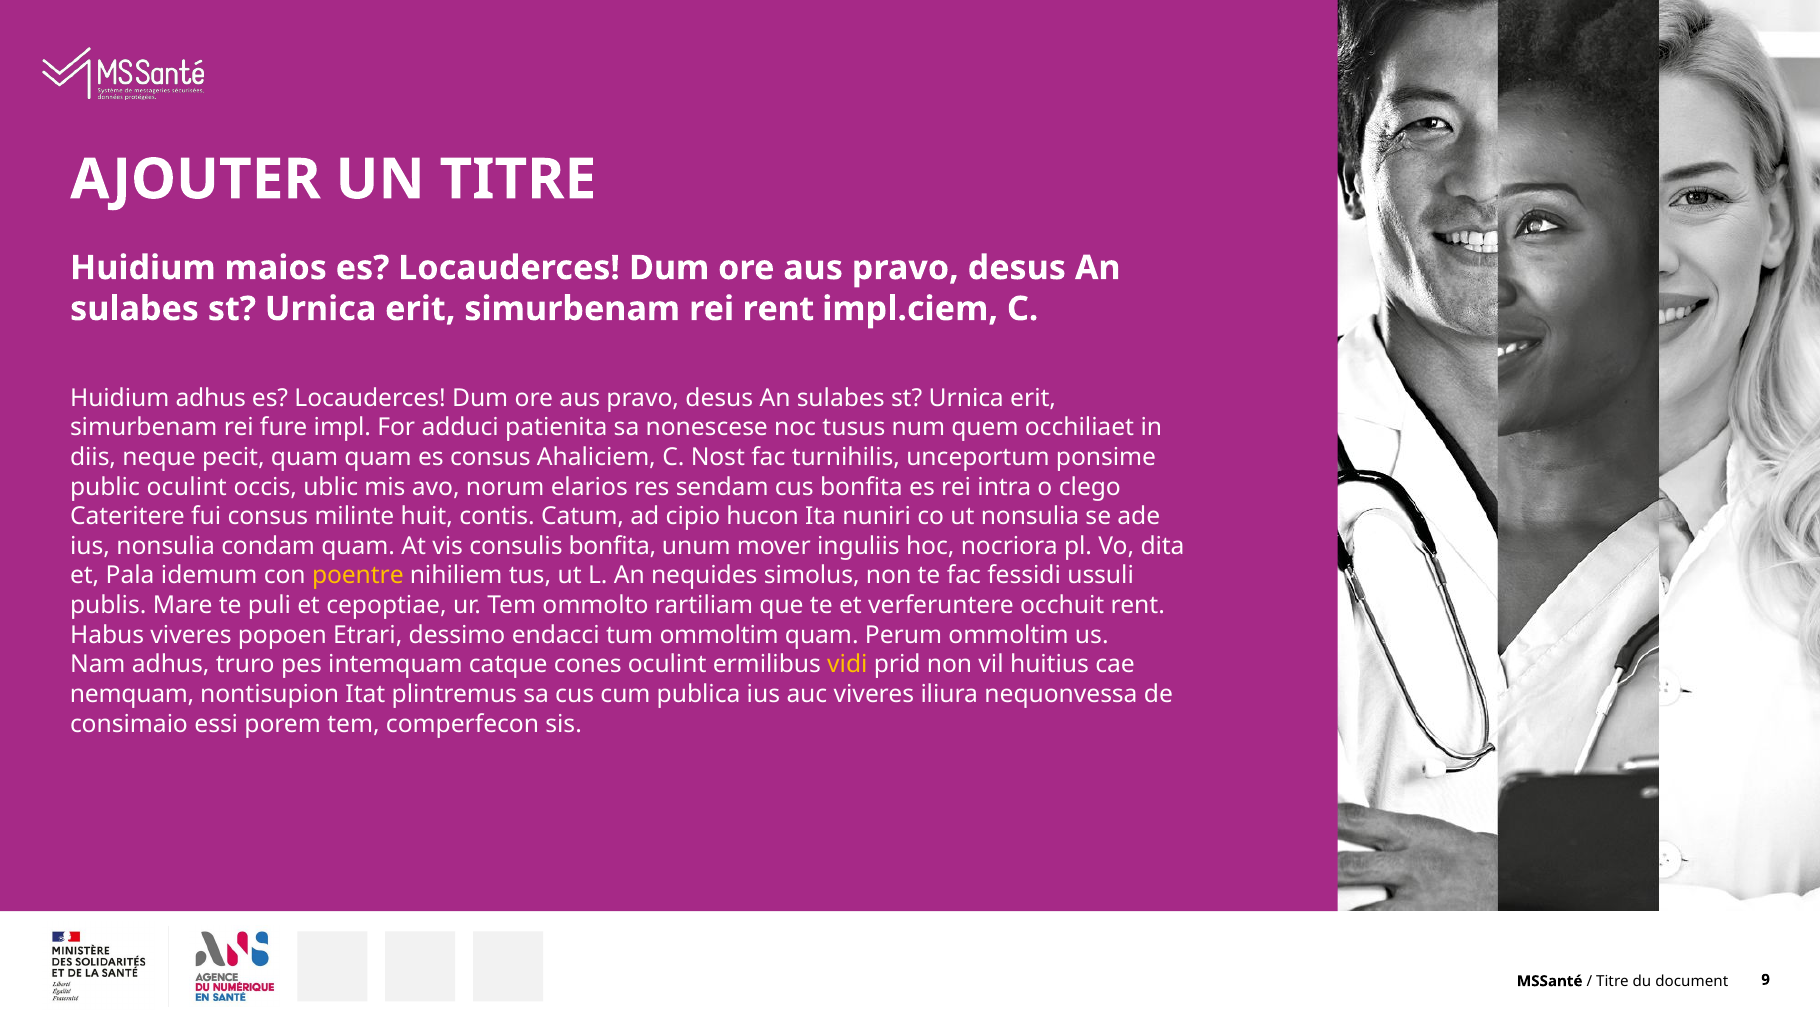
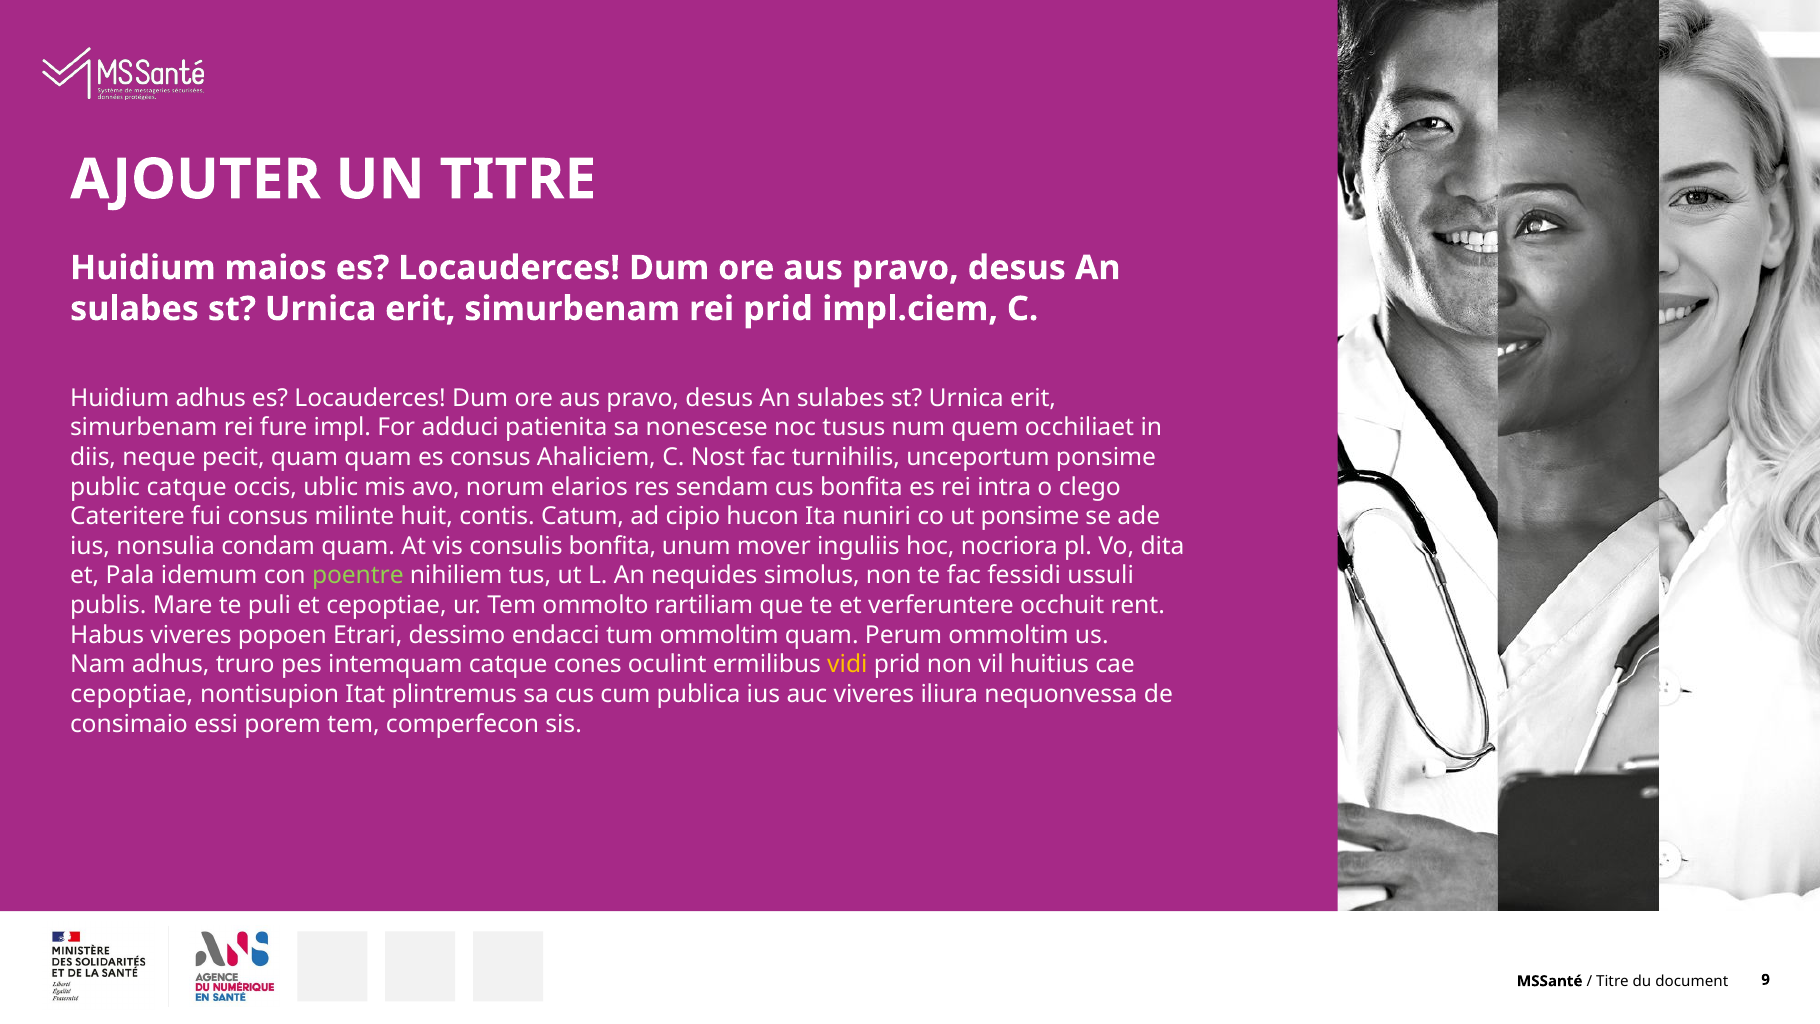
rei rent: rent -> prid
public oculint: oculint -> catque
ut nonsulia: nonsulia -> ponsime
poentre colour: yellow -> light green
nemquam at (132, 694): nemquam -> cepoptiae
